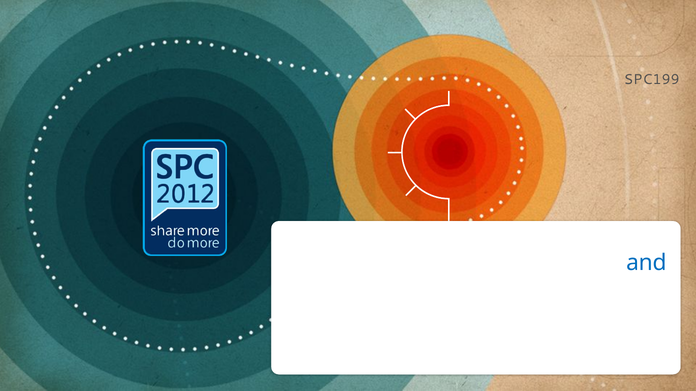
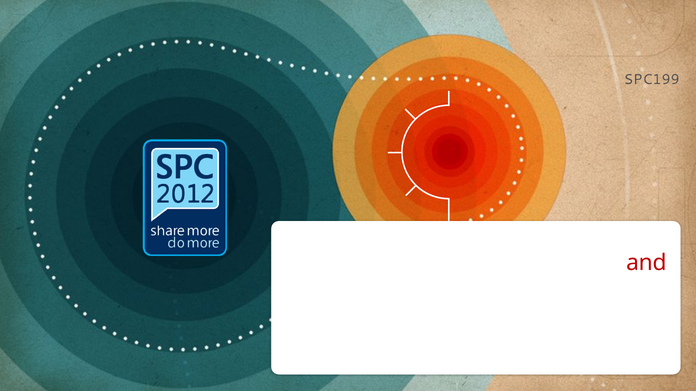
and colour: blue -> red
